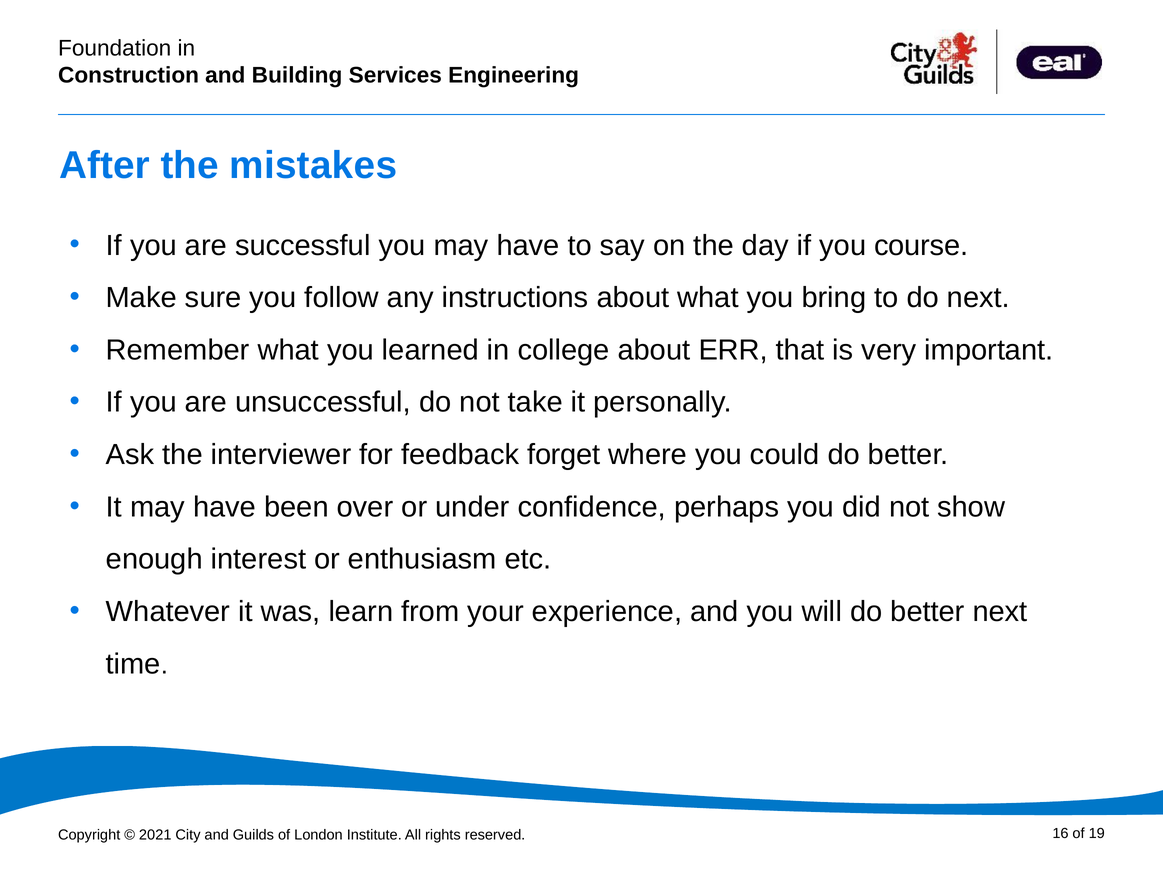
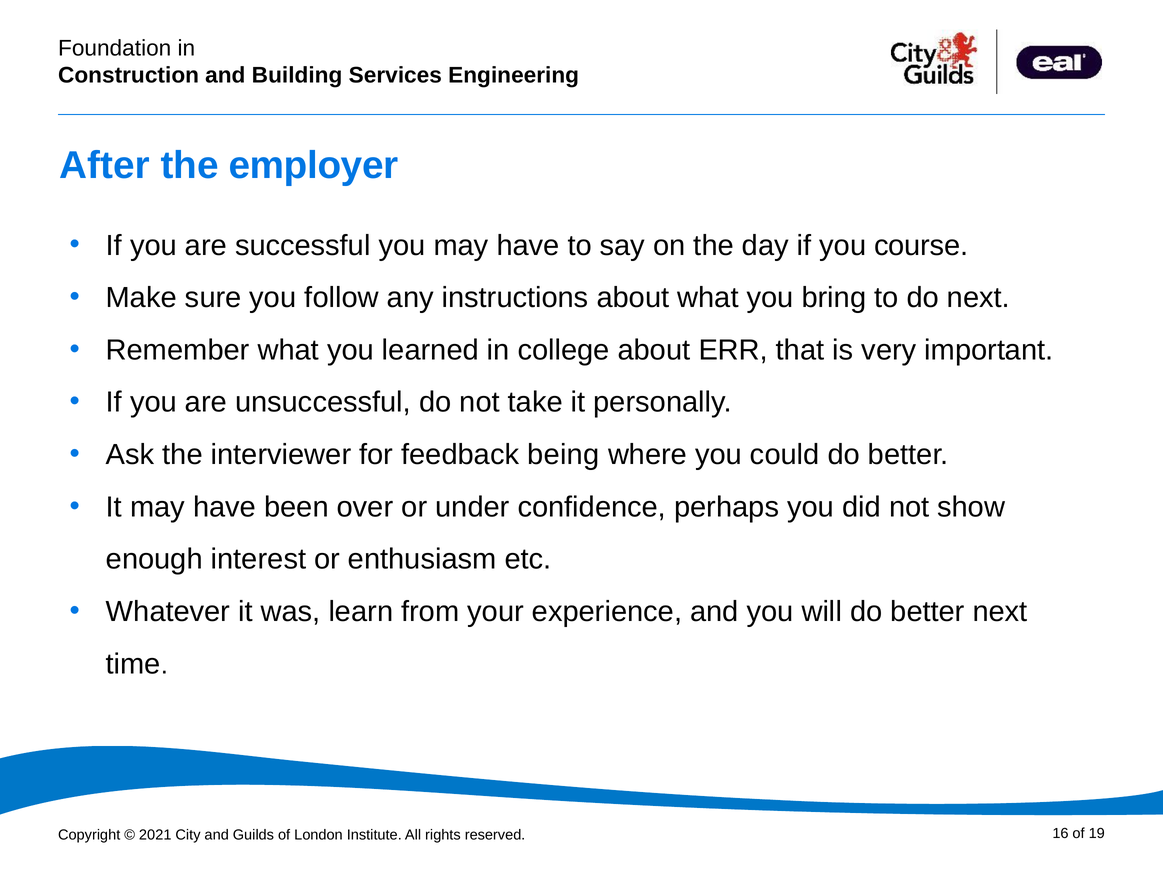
mistakes: mistakes -> employer
forget: forget -> being
